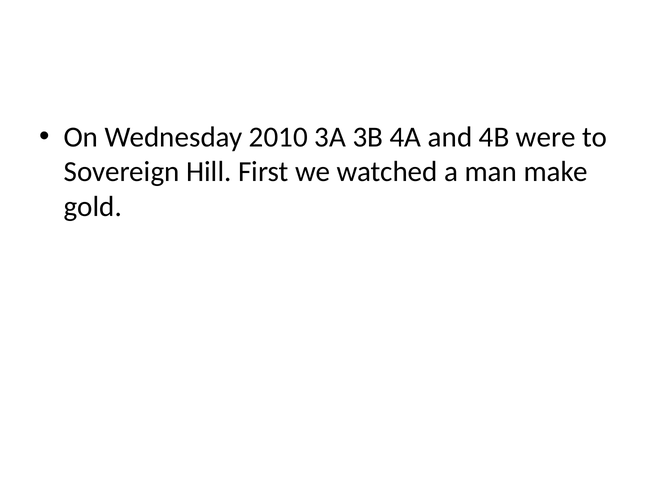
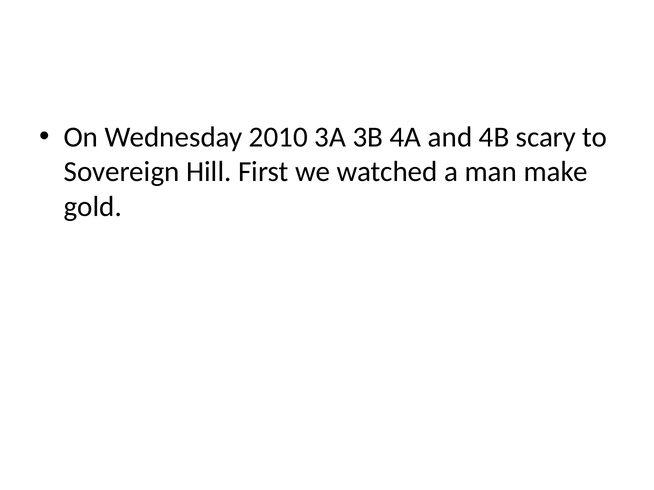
were: were -> scary
